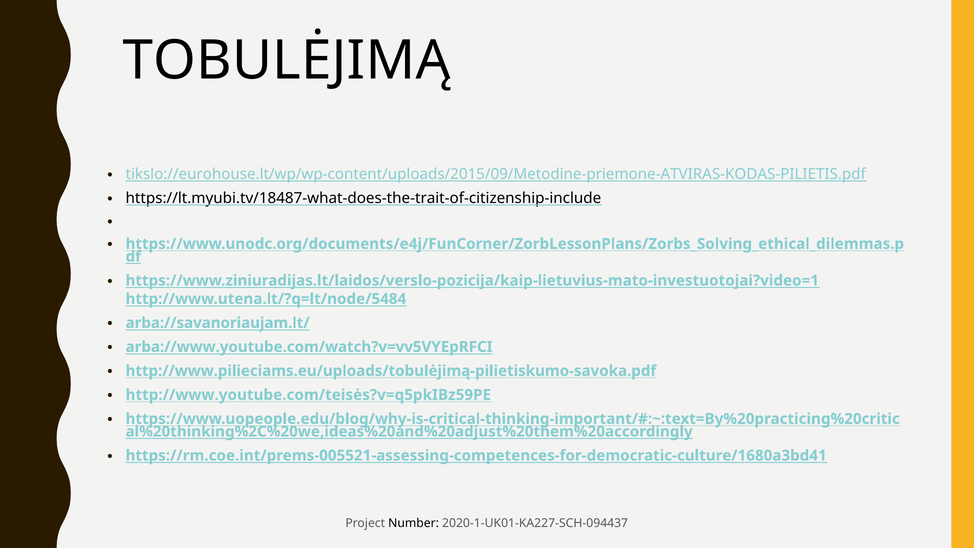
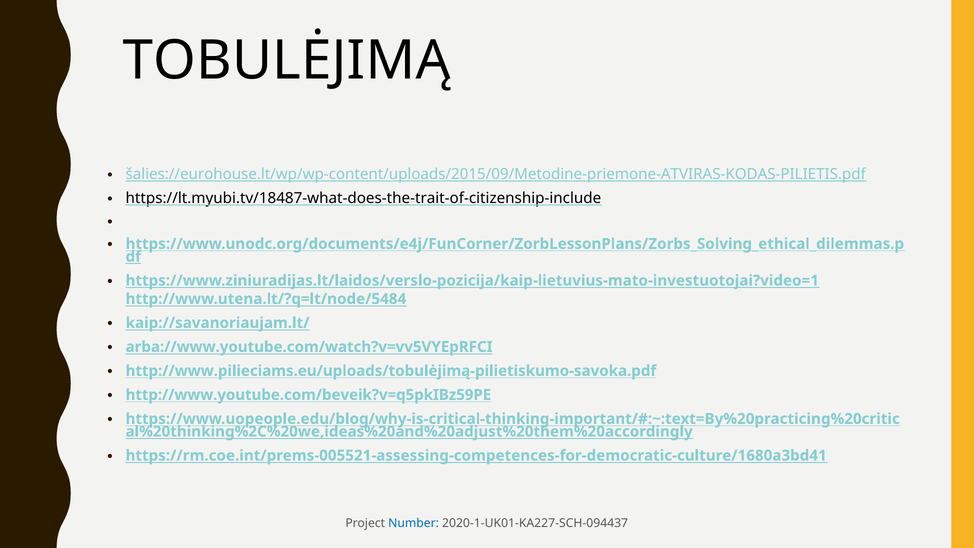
tikslo://eurohouse.lt/wp/wp-content/uploads/2015/09/Metodine-priemone-ATVIRAS-KODAS-PILIETIS.pdf: tikslo://eurohouse.lt/wp/wp-content/uploads/2015/09/Metodine-priemone-ATVIRAS-KODAS-PILIETIS.pdf -> šalies://eurohouse.lt/wp/wp-content/uploads/2015/09/Metodine-priemone-ATVIRAS-KODAS-PILIETIS.pdf
arba://savanoriaujam.lt/: arba://savanoriaujam.lt/ -> kaip://savanoriaujam.lt/
http://www.youtube.com/teisės?v=q5pkIBz59PE: http://www.youtube.com/teisės?v=q5pkIBz59PE -> http://www.youtube.com/beveik?v=q5pkIBz59PE
Number colour: black -> blue
